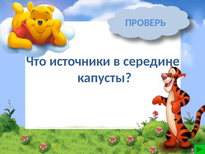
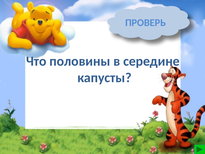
источники: источники -> половины
